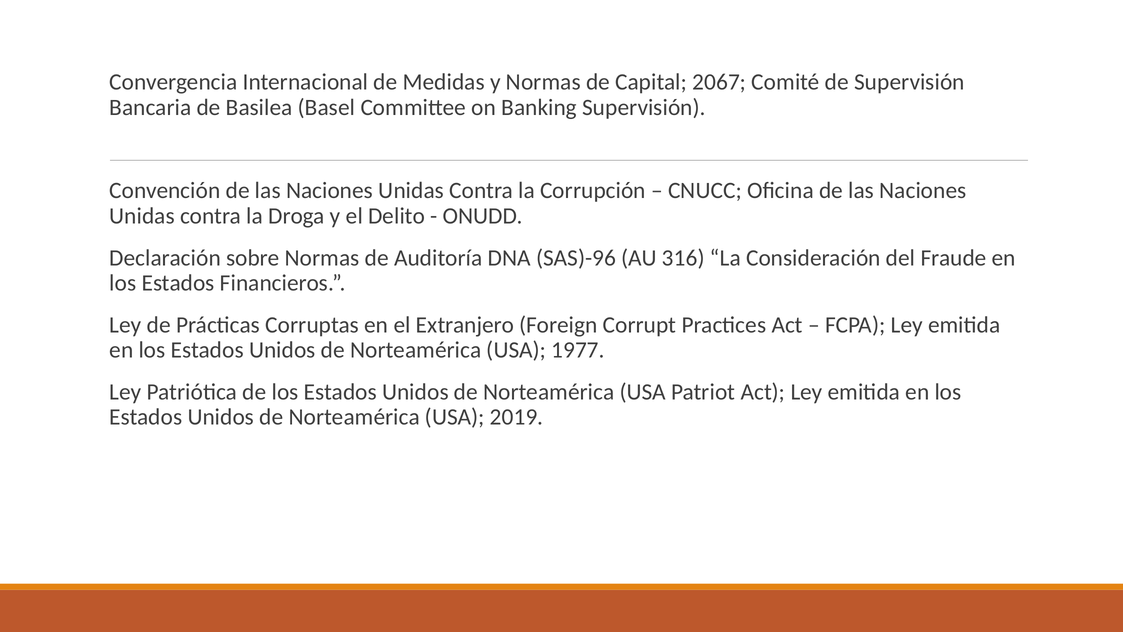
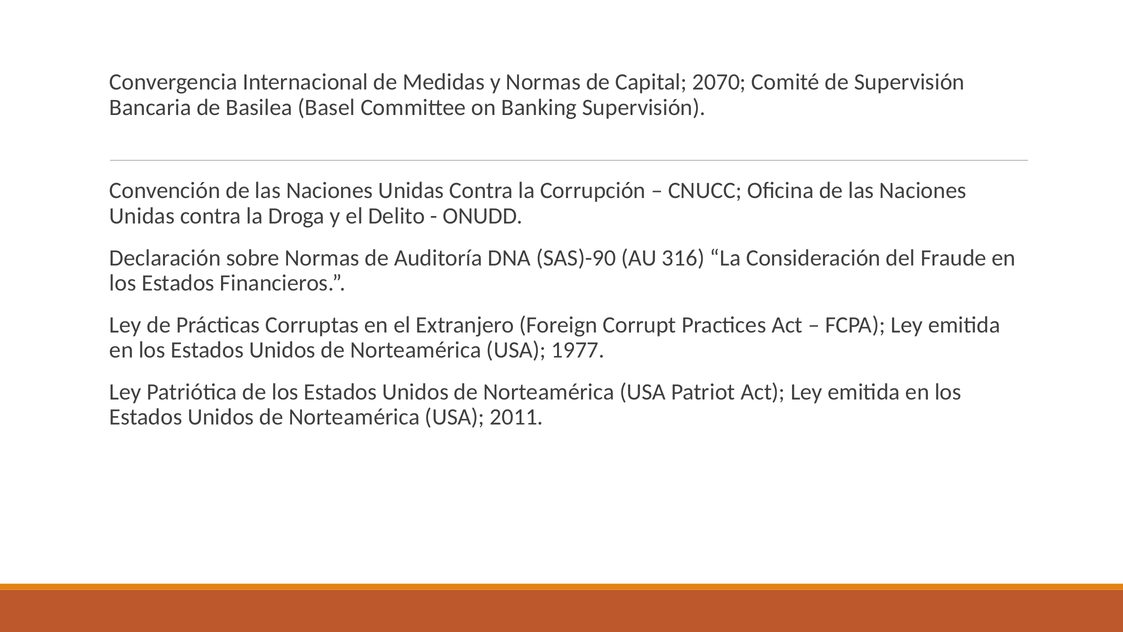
2067: 2067 -> 2070
SAS)-96: SAS)-96 -> SAS)-90
2019: 2019 -> 2011
